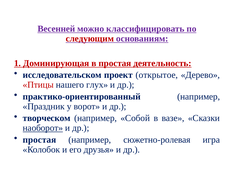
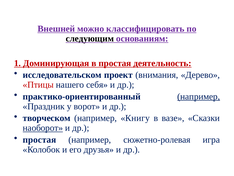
Весенней: Весенней -> Внешней
следующим colour: red -> black
открытое: открытое -> внимания
глух: глух -> себя
например at (199, 96) underline: none -> present
Собой: Собой -> Книгу
